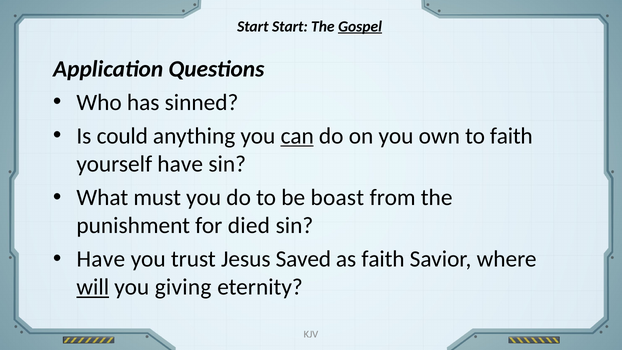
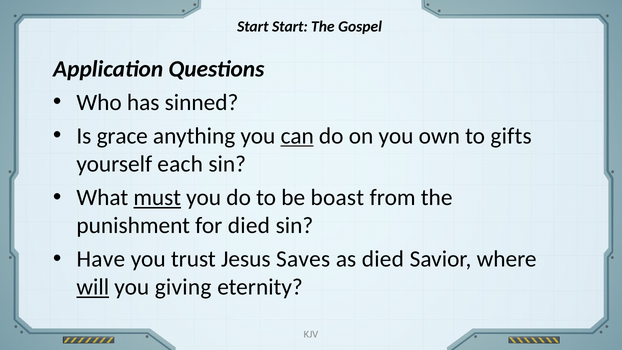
Gospel underline: present -> none
could: could -> grace
to faith: faith -> gifts
yourself have: have -> each
must underline: none -> present
Saved: Saved -> Saves
as faith: faith -> died
